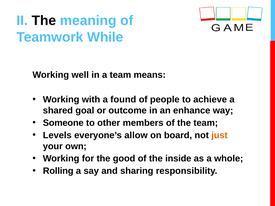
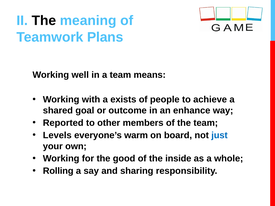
While: While -> Plans
found: found -> exists
Someone: Someone -> Reported
allow: allow -> warm
just colour: orange -> blue
